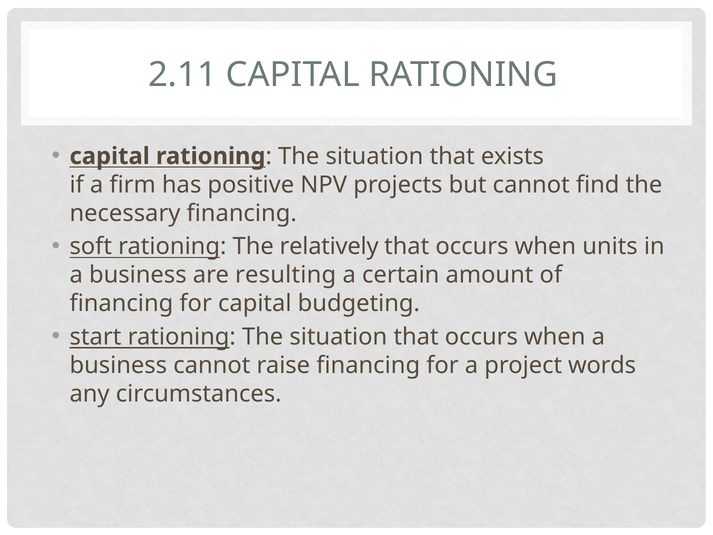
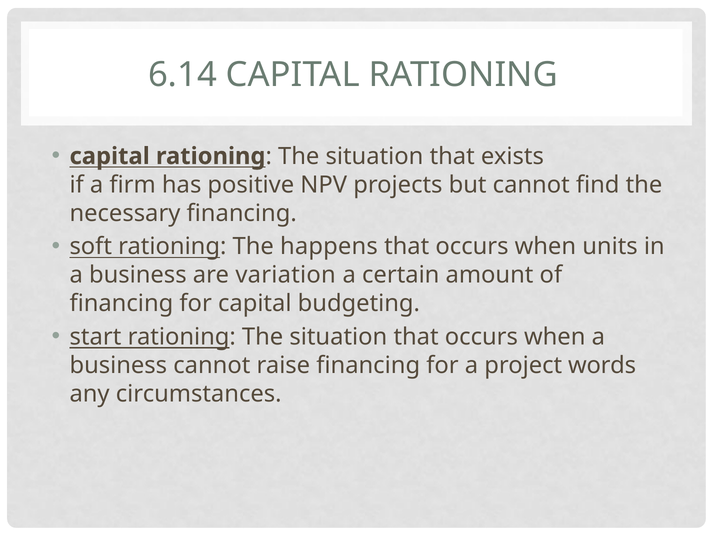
2.11: 2.11 -> 6.14
relatively: relatively -> happens
resulting: resulting -> variation
